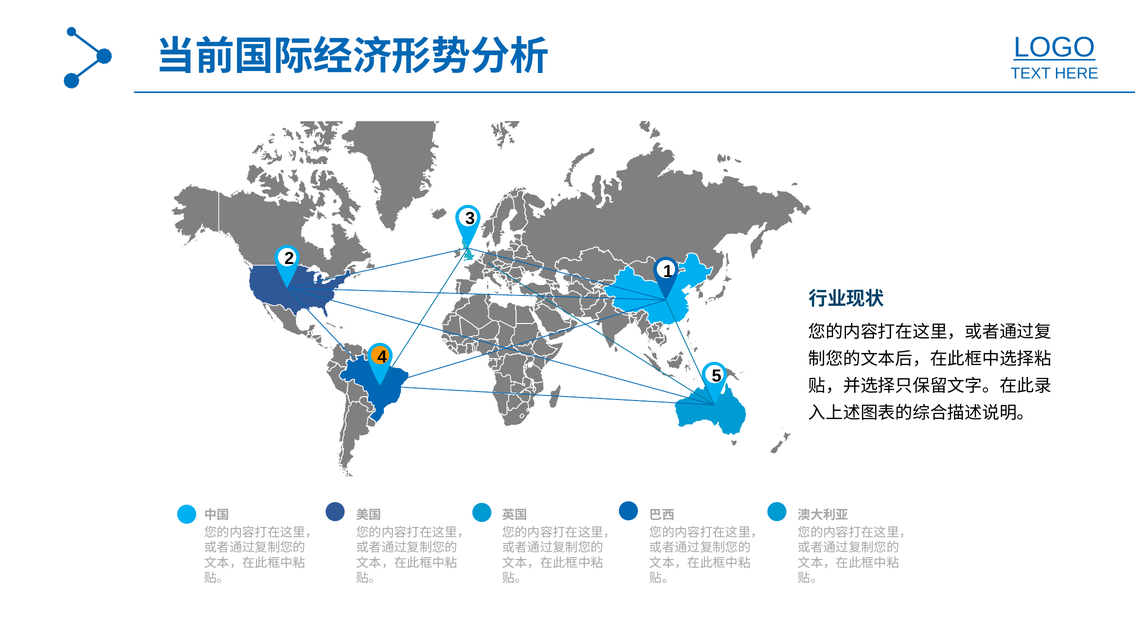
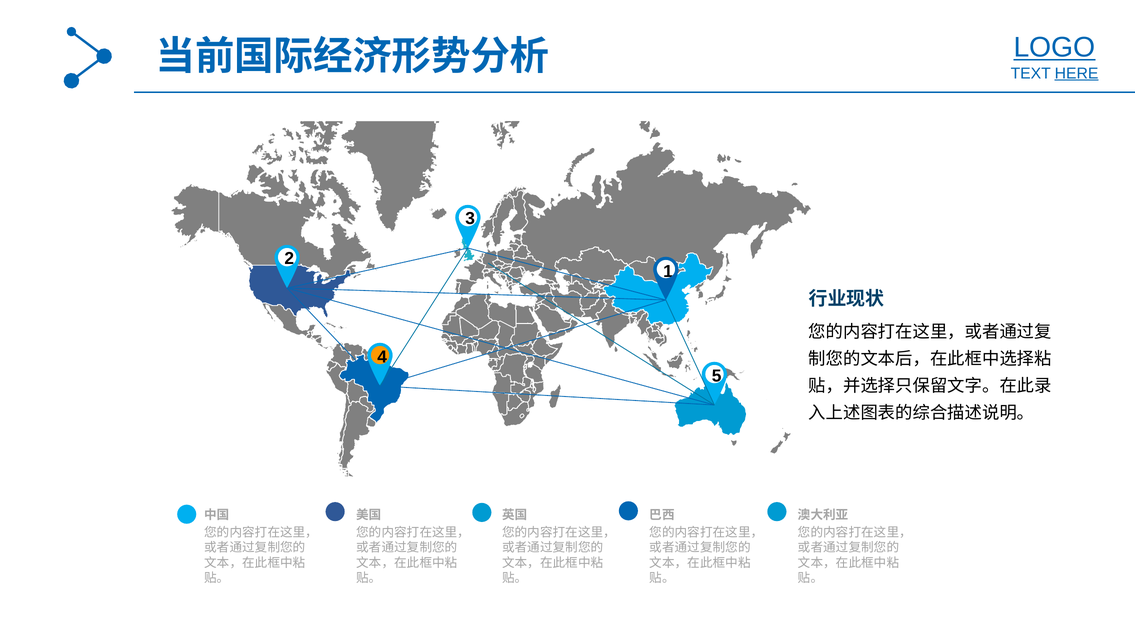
HERE underline: none -> present
